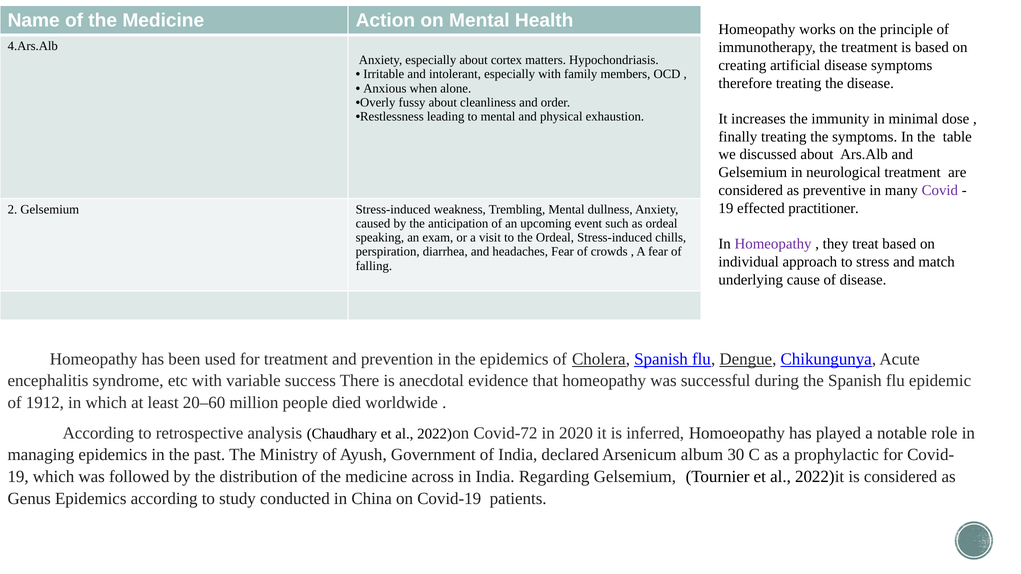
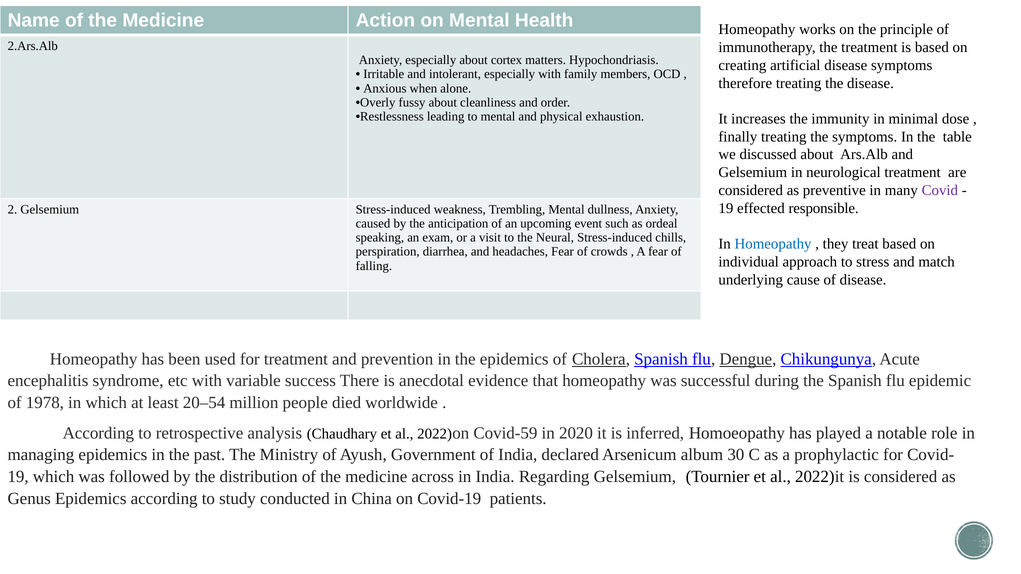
4.Ars.Alb: 4.Ars.Alb -> 2.Ars.Alb
practitioner: practitioner -> responsible
the Ordeal: Ordeal -> Neural
Homeopathy at (773, 244) colour: purple -> blue
1912: 1912 -> 1978
20–60: 20–60 -> 20–54
Covid-72: Covid-72 -> Covid-59
